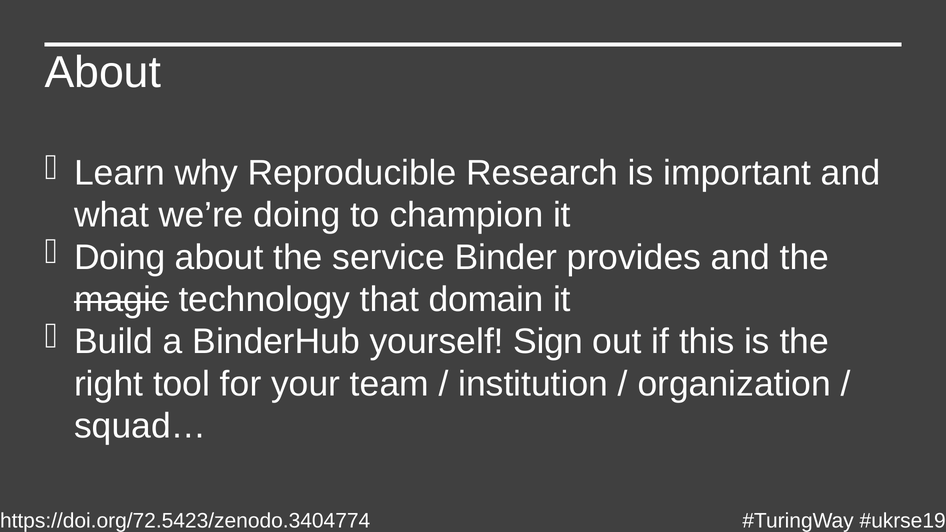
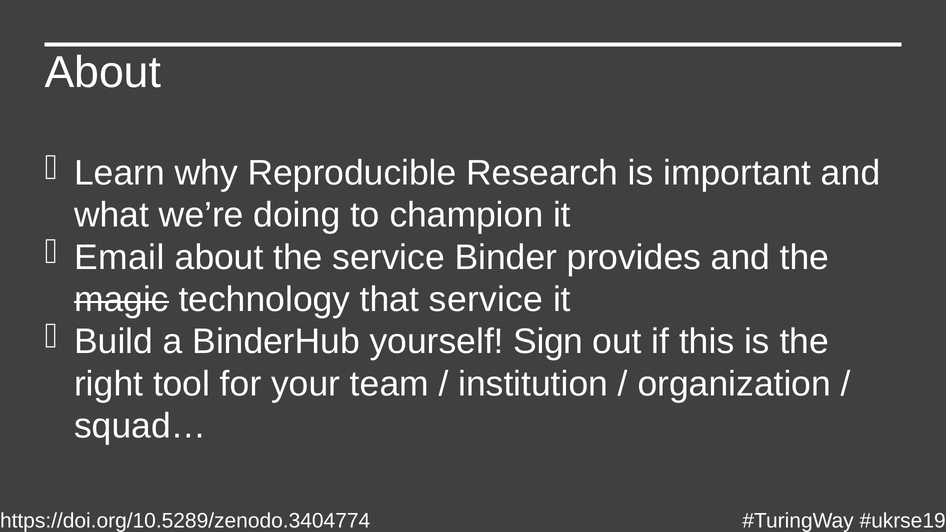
Doing at (120, 257): Doing -> Email
that domain: domain -> service
https://doi.org/72.5423/zenodo.3404774: https://doi.org/72.5423/zenodo.3404774 -> https://doi.org/10.5289/zenodo.3404774
